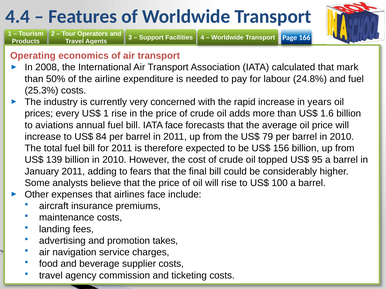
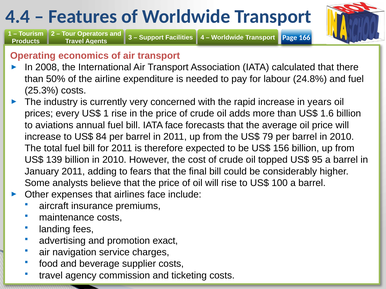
mark: mark -> there
takes: takes -> exact
